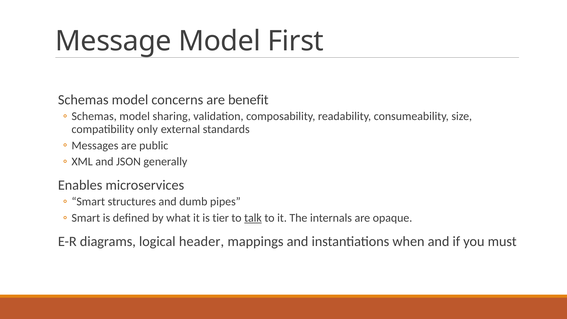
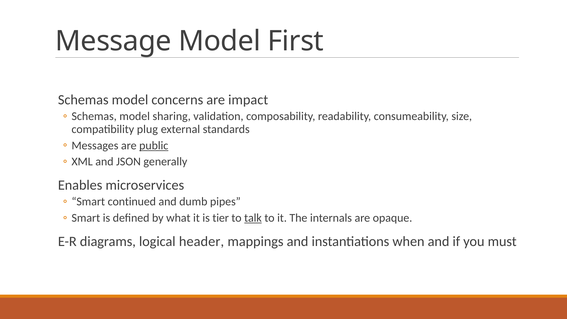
benefit: benefit -> impact
only: only -> plug
public underline: none -> present
structures: structures -> continued
